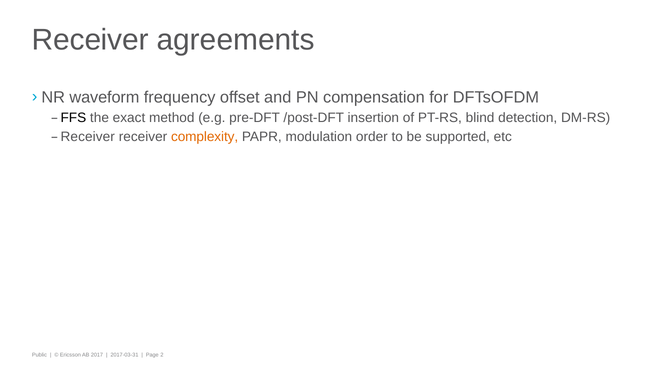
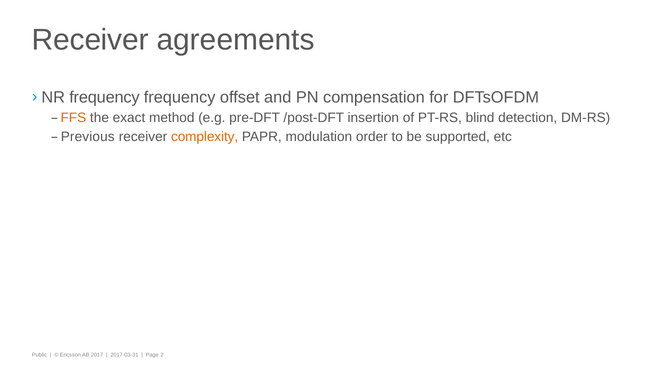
waveform at (104, 97): waveform -> frequency
FFS colour: black -> orange
Receiver at (88, 137): Receiver -> Previous
